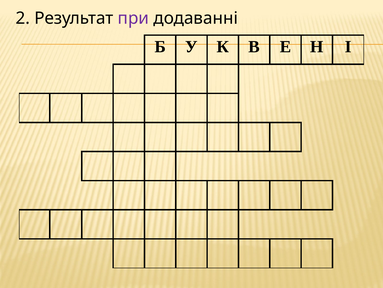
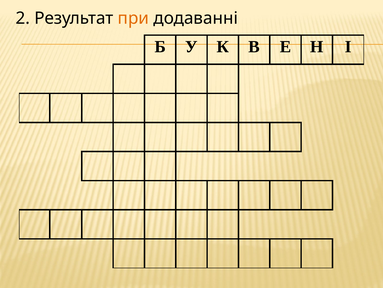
при colour: purple -> orange
